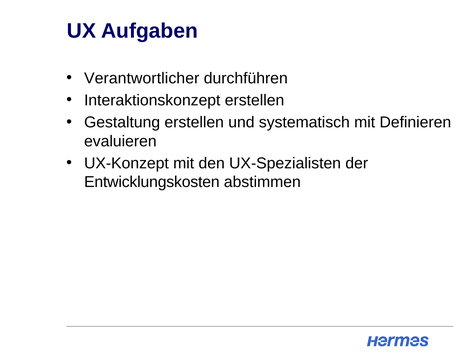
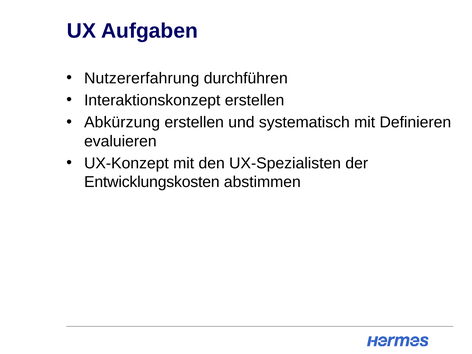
Verantwortlicher: Verantwortlicher -> Nutzererfahrung
Gestaltung: Gestaltung -> Abkürzung
